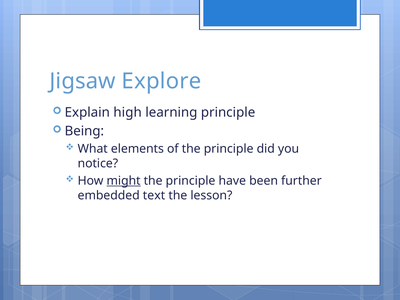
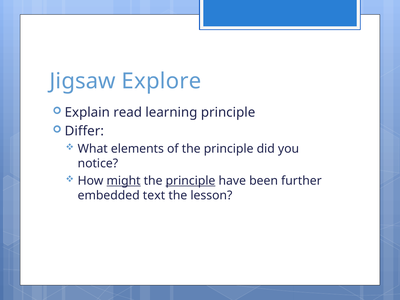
high: high -> read
Being: Being -> Differ
principle at (191, 181) underline: none -> present
